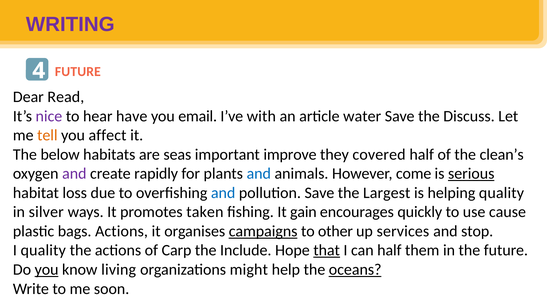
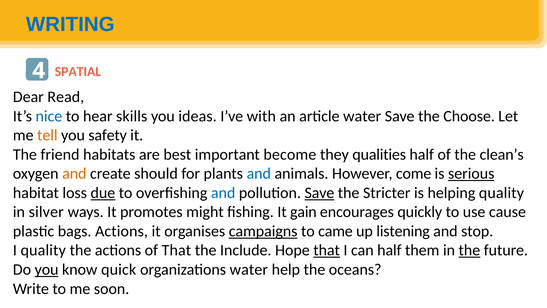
WRITING colour: purple -> blue
FUTURE at (78, 71): FUTURE -> SPATIAL
nice colour: purple -> blue
have: have -> skills
email: email -> ideas
Discuss: Discuss -> Choose
affect: affect -> safety
below: below -> friend
seas: seas -> best
improve: improve -> become
covered: covered -> qualities
and at (74, 174) colour: purple -> orange
rapidly: rapidly -> should
due underline: none -> present
Save at (319, 193) underline: none -> present
Largest: Largest -> Stricter
taken: taken -> might
other: other -> came
services: services -> listening
of Carp: Carp -> That
the at (469, 250) underline: none -> present
living: living -> quick
organizations might: might -> water
oceans underline: present -> none
